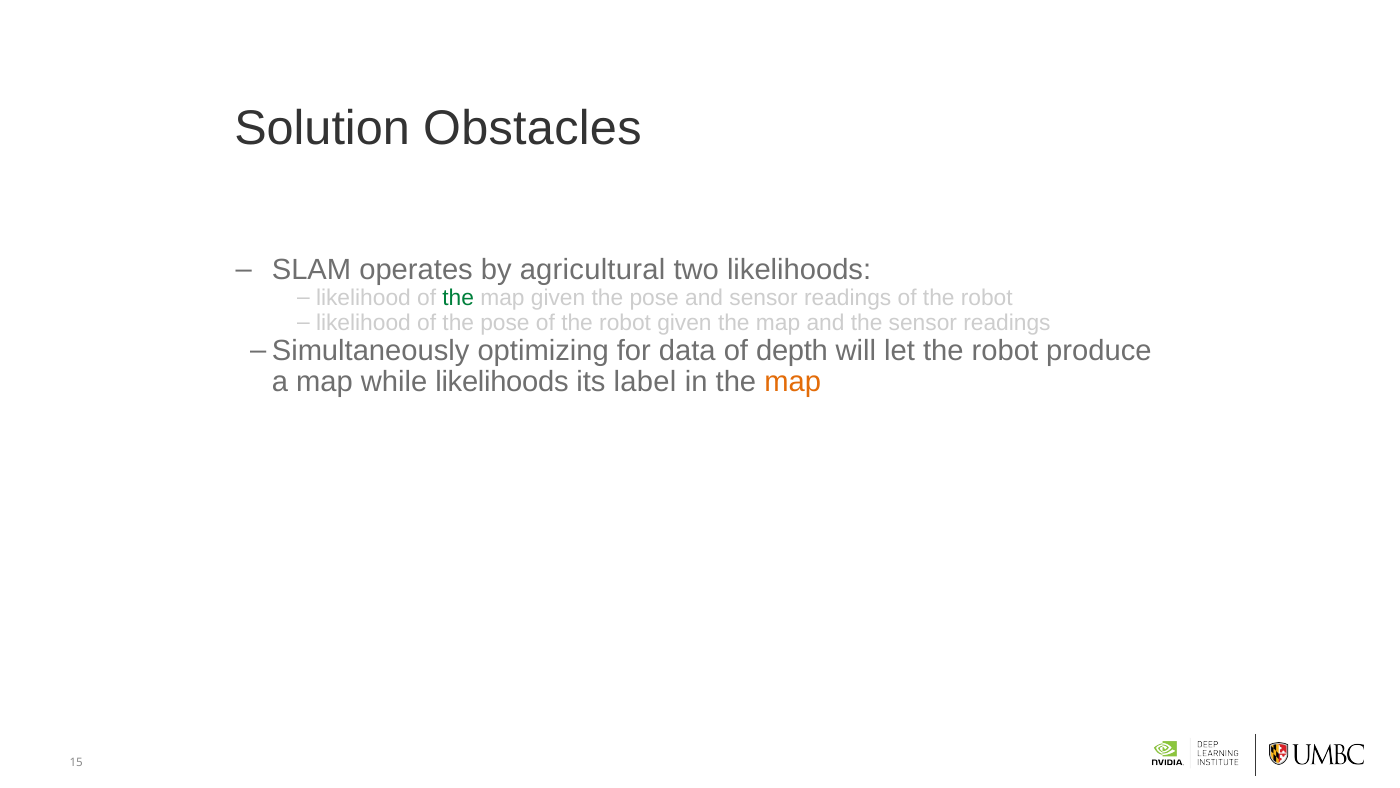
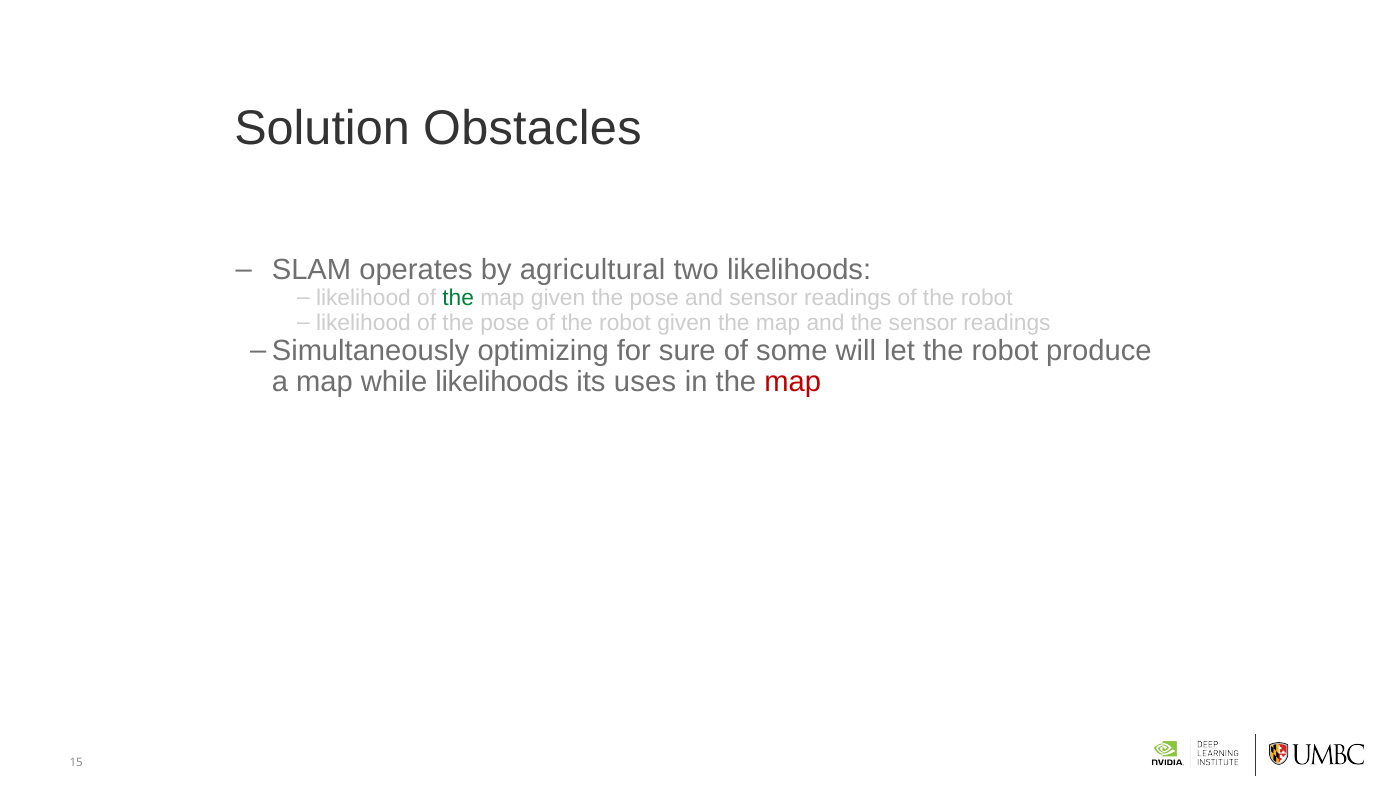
data: data -> sure
depth: depth -> some
label: label -> uses
map at (793, 382) colour: orange -> red
